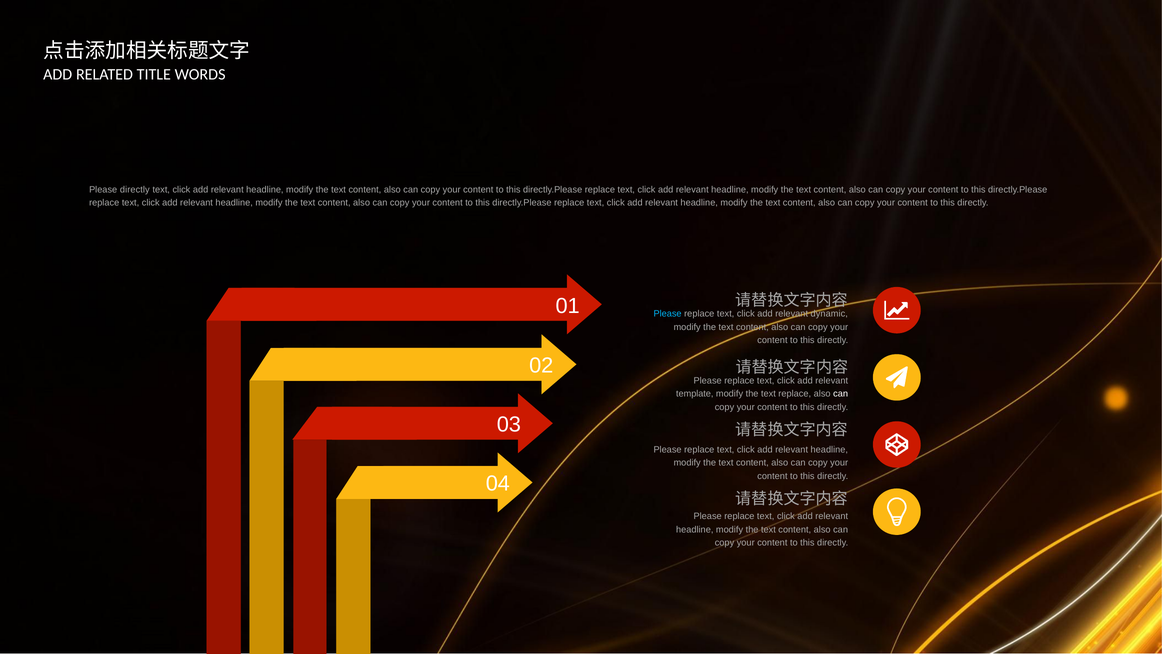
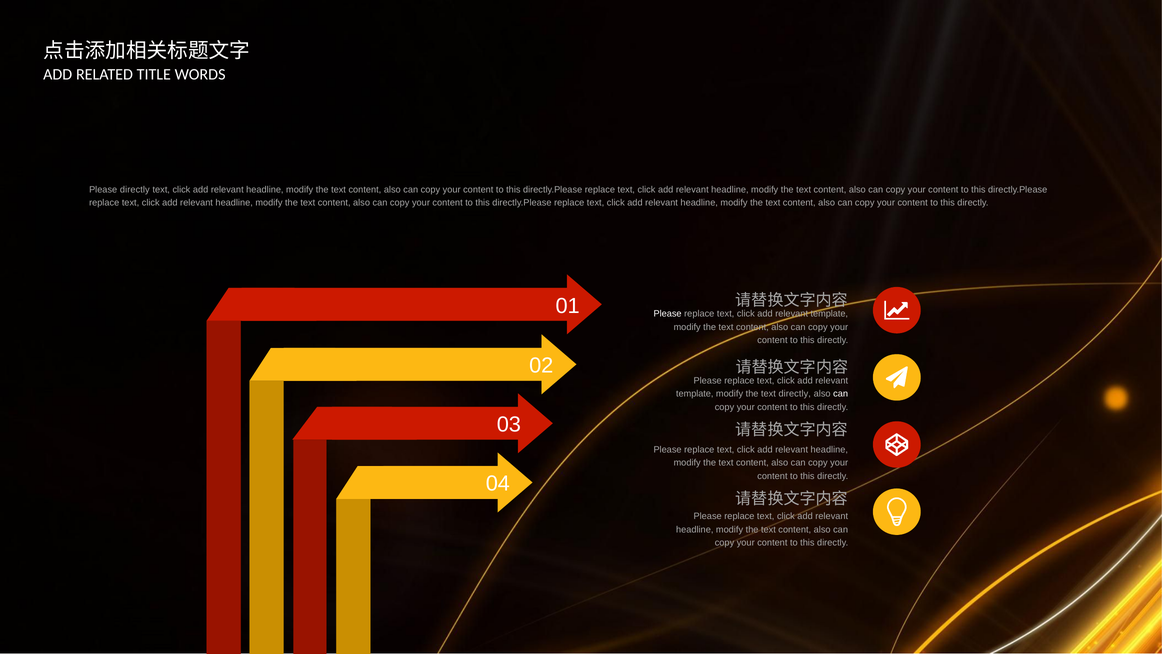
Please at (668, 314) colour: light blue -> white
dynamic at (829, 314): dynamic -> template
text replace: replace -> directly
